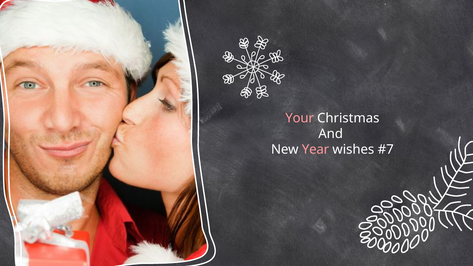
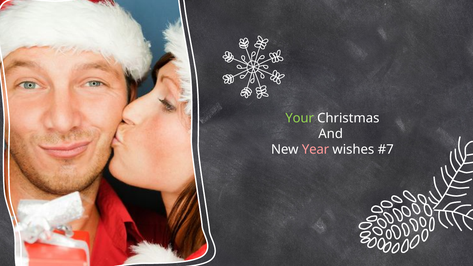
Your colour: pink -> light green
